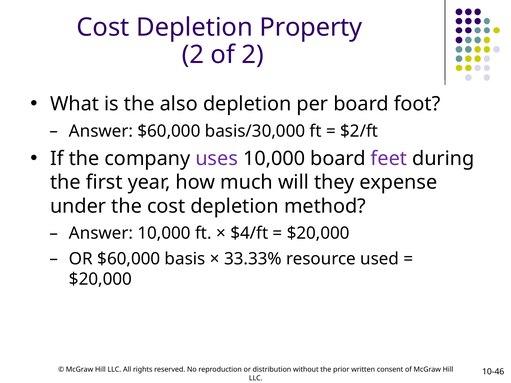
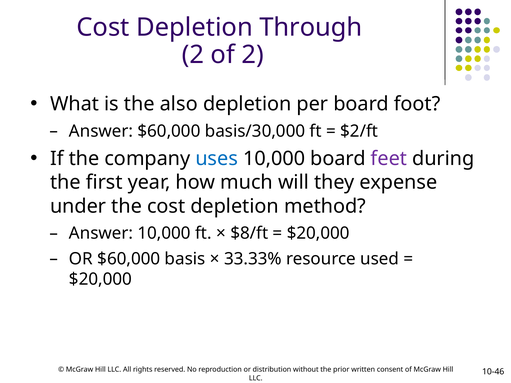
Property: Property -> Through
uses colour: purple -> blue
$4/ft: $4/ft -> $8/ft
